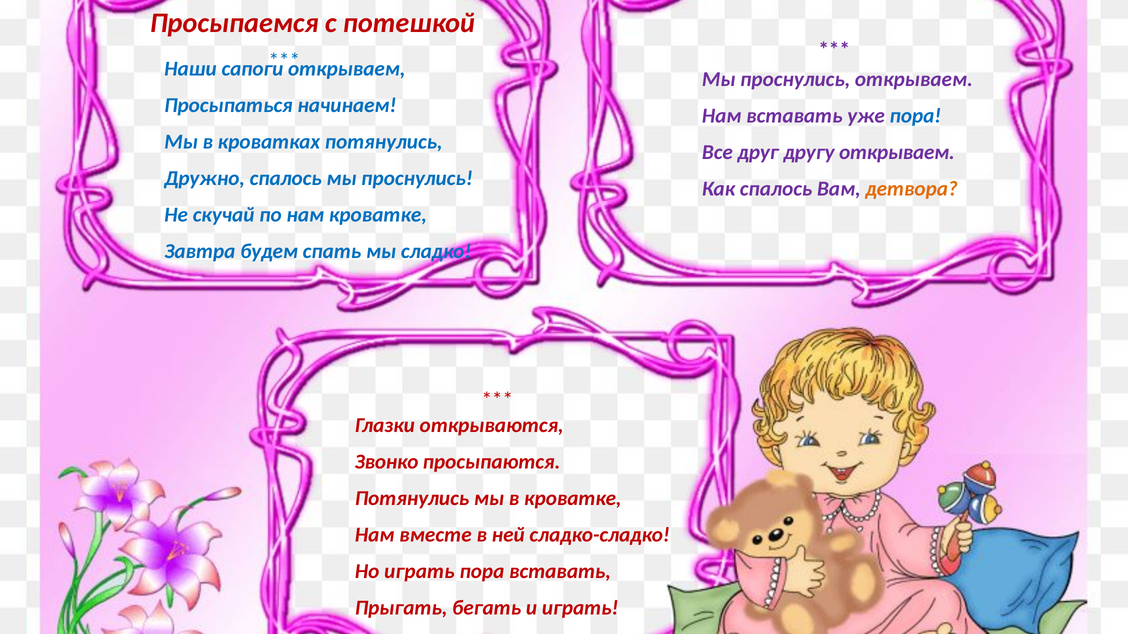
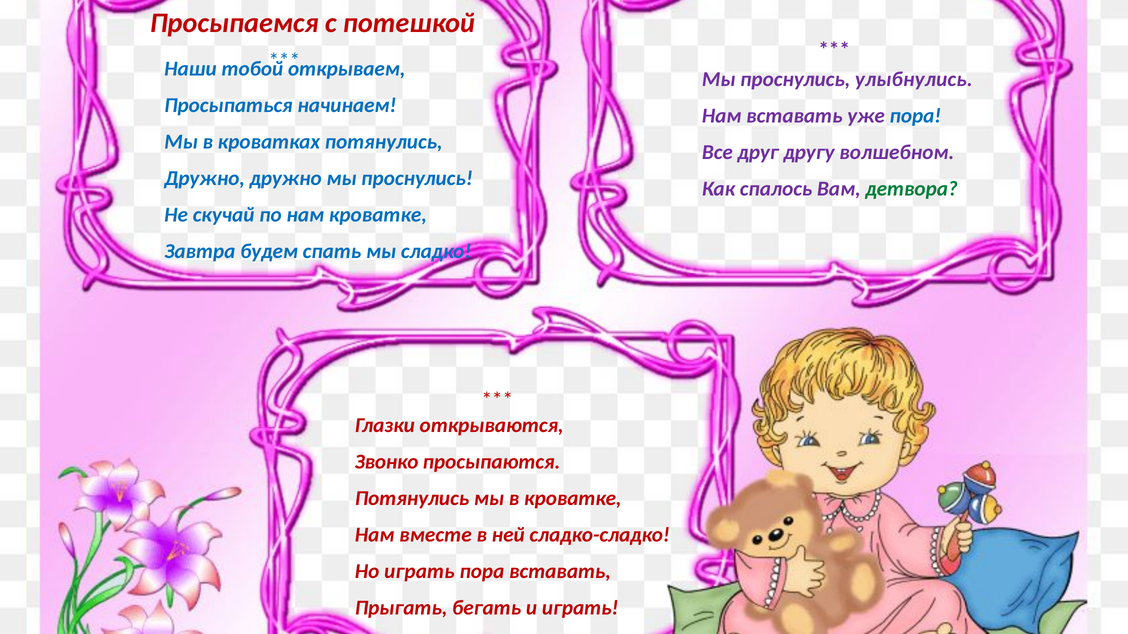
сапоги: сапоги -> тобой
проснулись открываем: открываем -> улыбнулись
другу открываем: открываем -> волшебном
Дружно спалось: спалось -> дружно
детвора colour: orange -> green
